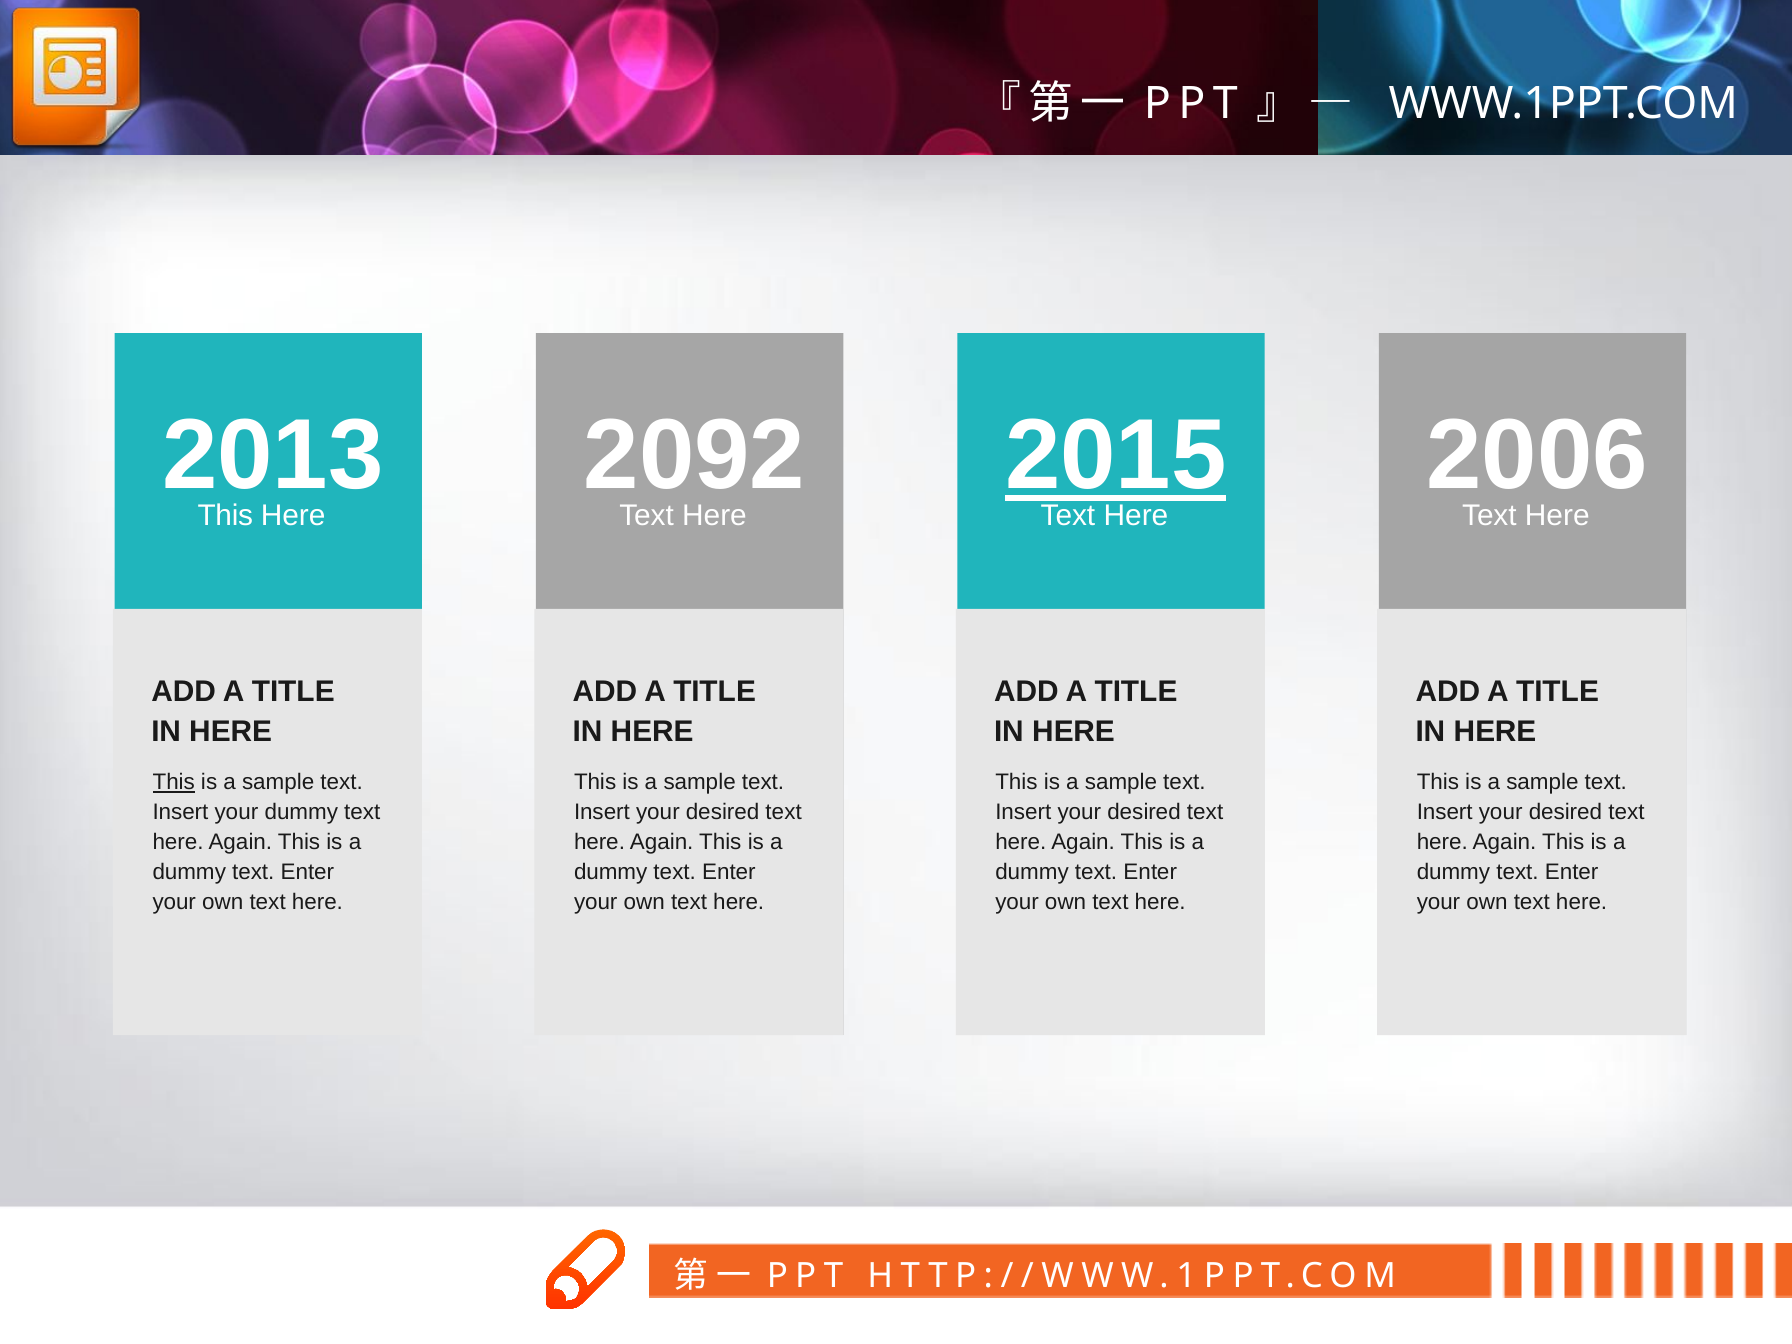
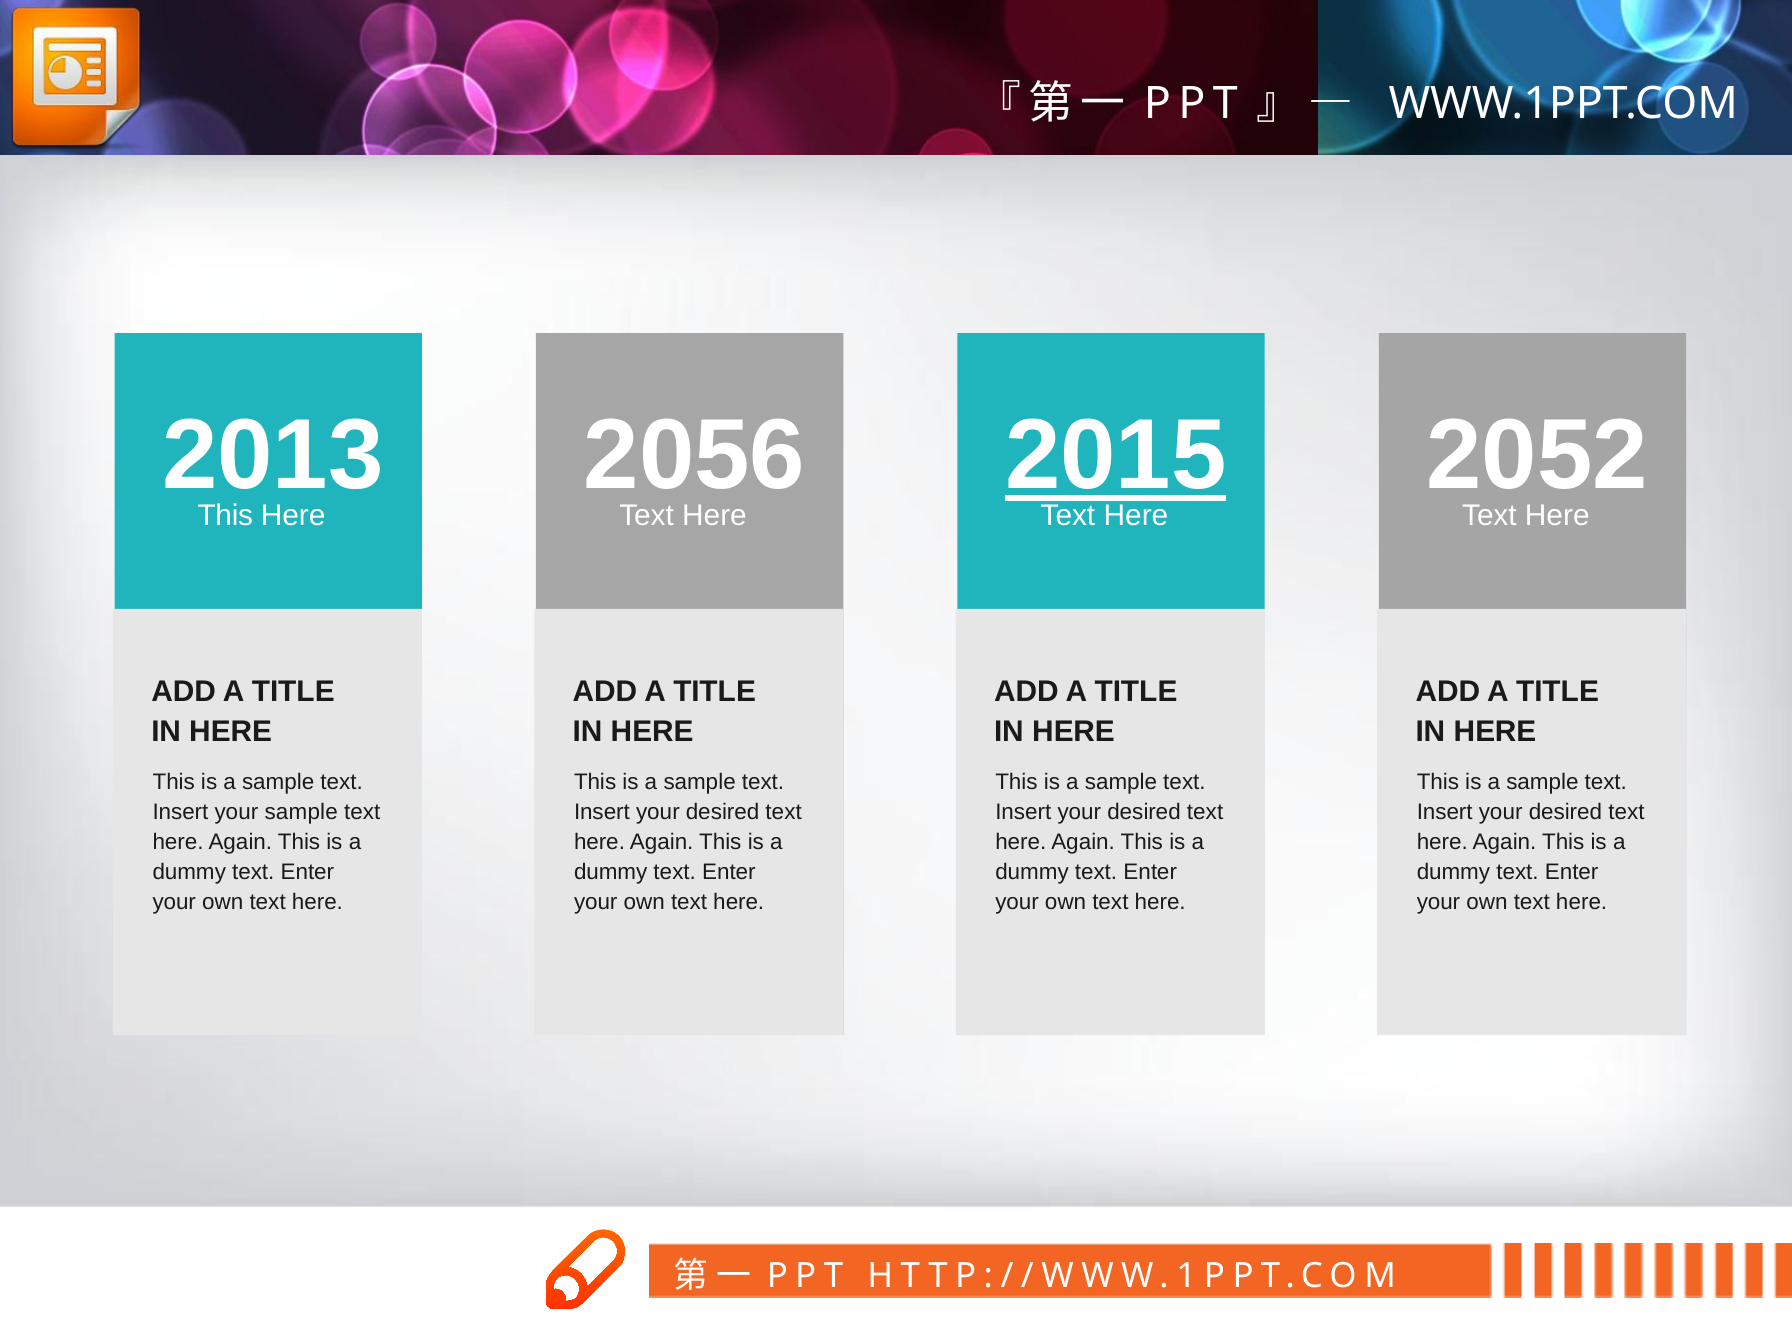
2092: 2092 -> 2056
2006: 2006 -> 2052
This at (174, 782) underline: present -> none
your dummy: dummy -> sample
